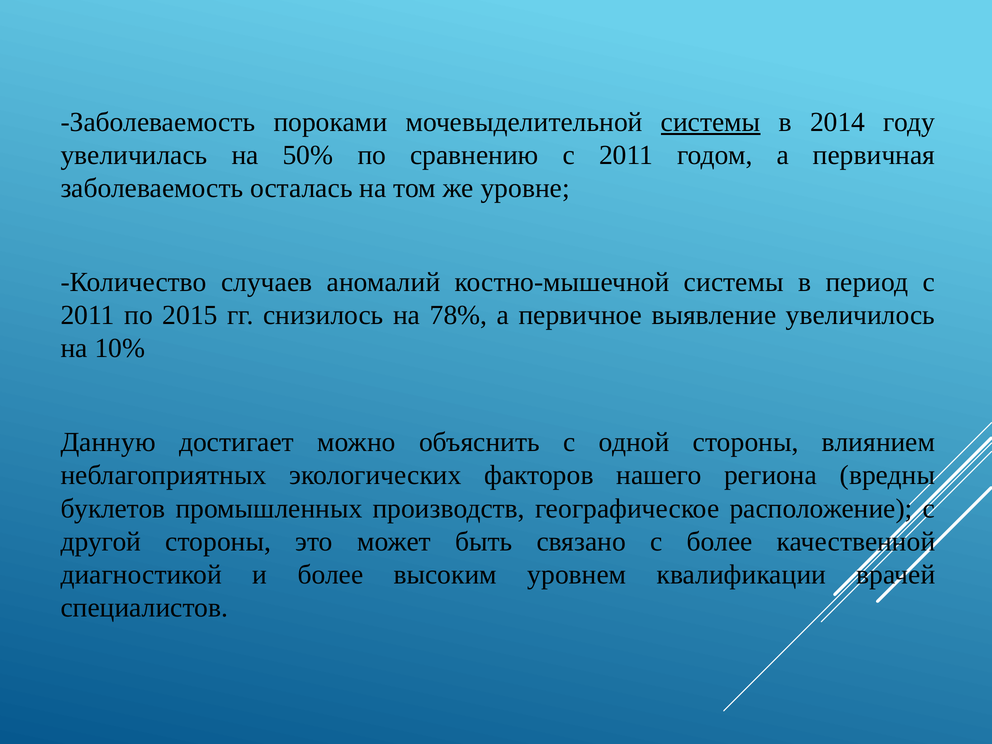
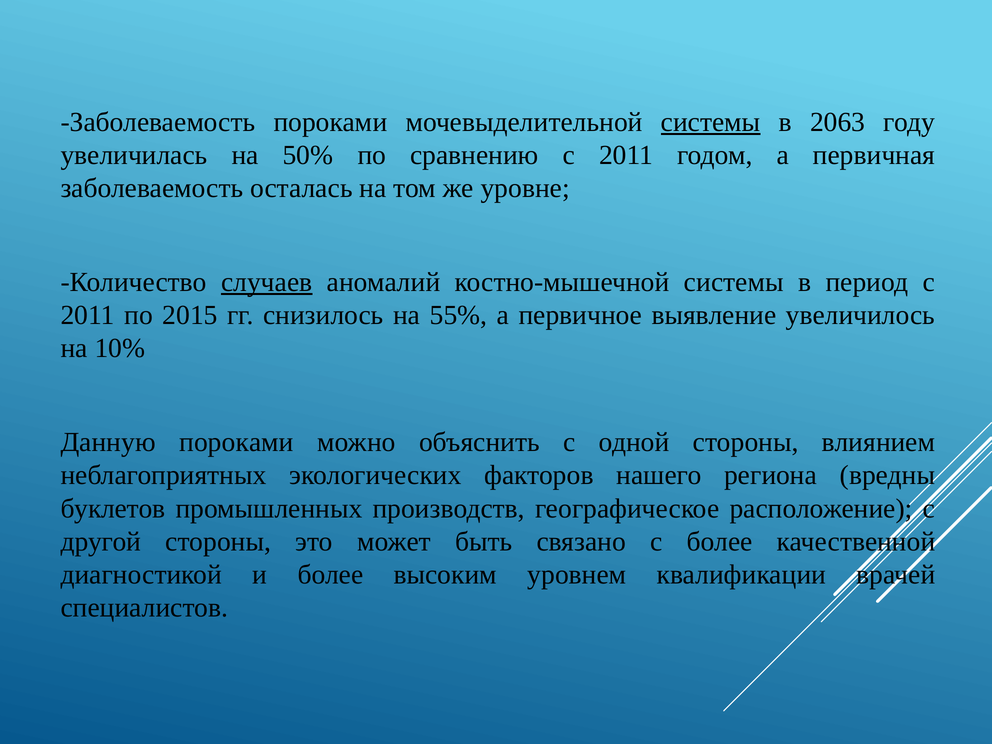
2014: 2014 -> 2063
случаев underline: none -> present
78%: 78% -> 55%
Данную достигает: достигает -> пороками
